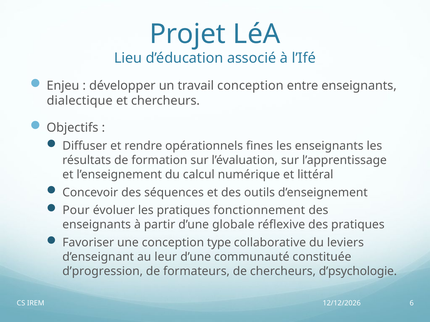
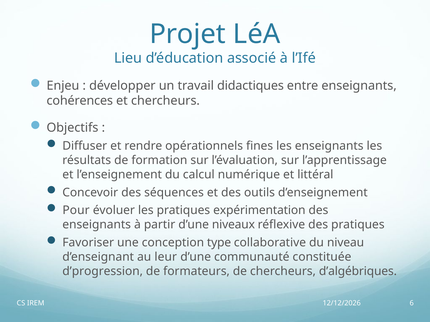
travail conception: conception -> didactiques
dialectique: dialectique -> cohérences
fonctionnement: fonctionnement -> expérimentation
globale: globale -> niveaux
leviers: leviers -> niveau
d’psychologie: d’psychologie -> d’algébriques
